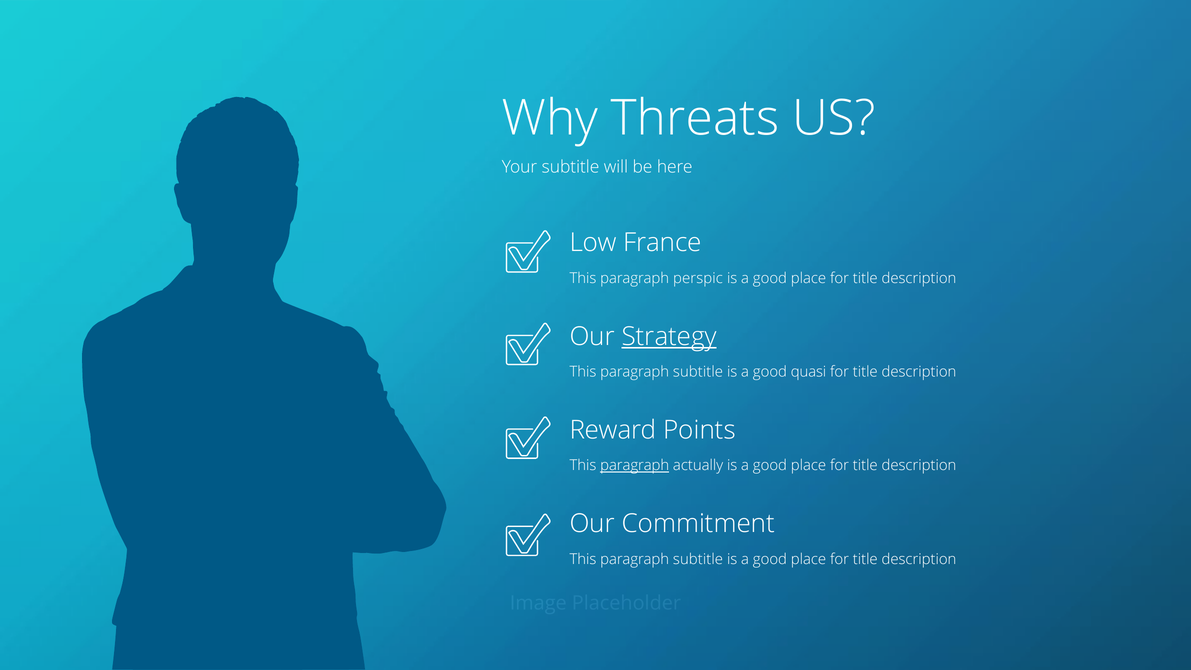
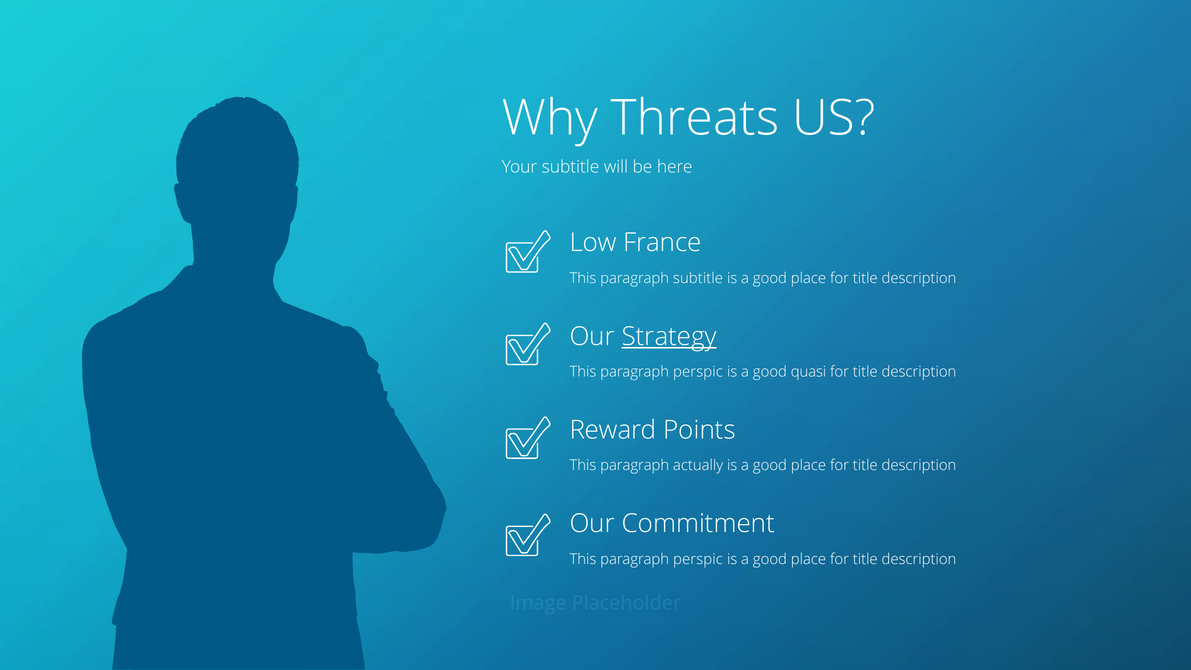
paragraph perspic: perspic -> subtitle
subtitle at (698, 372): subtitle -> perspic
paragraph at (635, 465) underline: present -> none
subtitle at (698, 559): subtitle -> perspic
